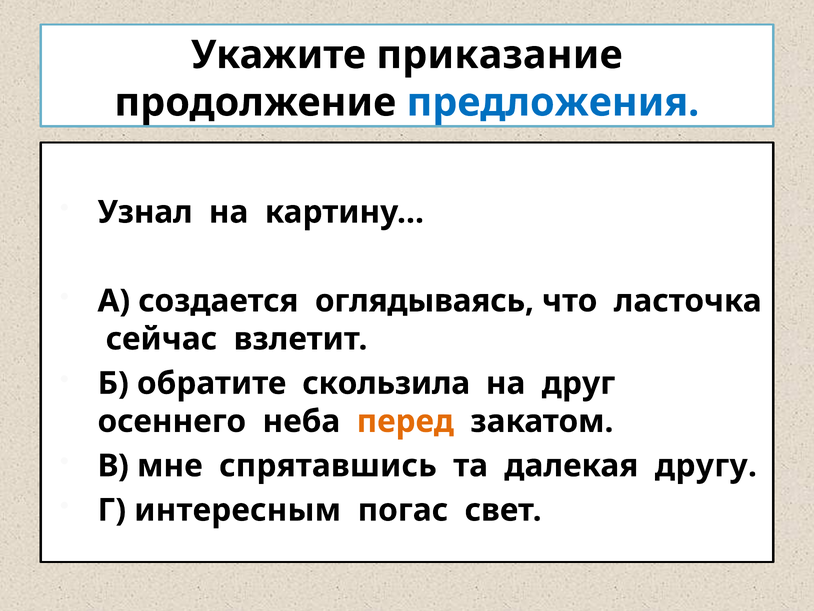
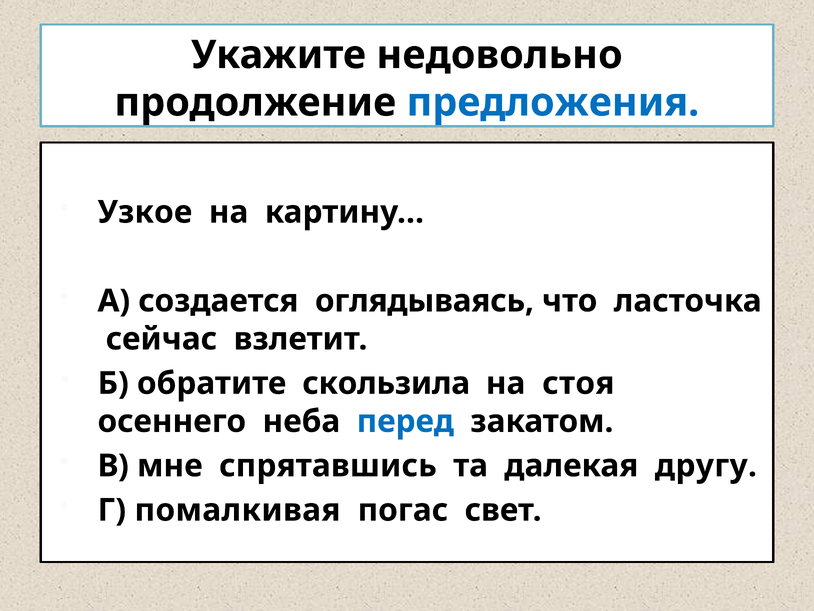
приказание: приказание -> недовольно
Узнал: Узнал -> Узкое
друг: друг -> стоя
перед colour: orange -> blue
интересным: интересным -> помалкивая
